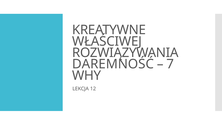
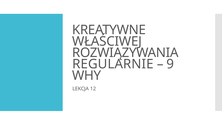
DAREMNOŚĆ: DAREMNOŚĆ -> REGULARNIE
7: 7 -> 9
